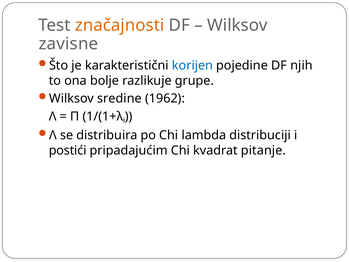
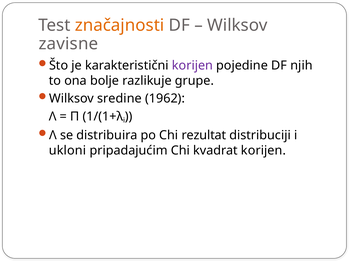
korijen at (192, 65) colour: blue -> purple
lambda: lambda -> rezultat
postići: postići -> ukloni
kvadrat pitanje: pitanje -> korijen
